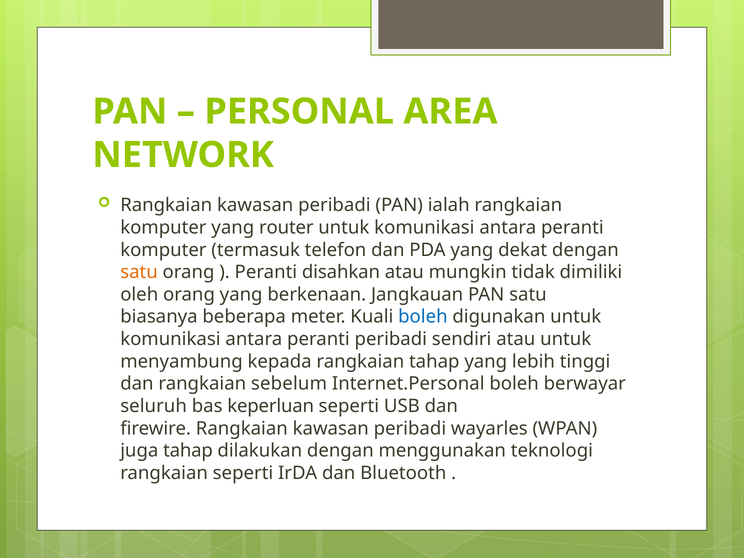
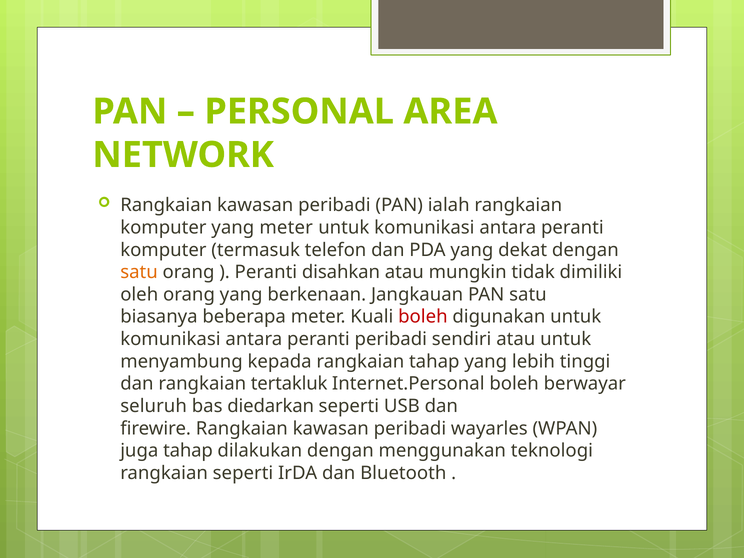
yang router: router -> meter
boleh at (423, 317) colour: blue -> red
sebelum: sebelum -> tertakluk
keperluan: keperluan -> diedarkan
